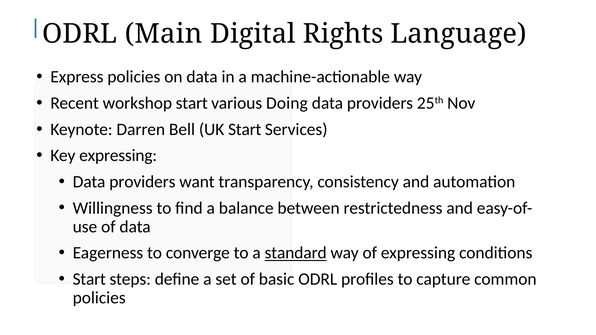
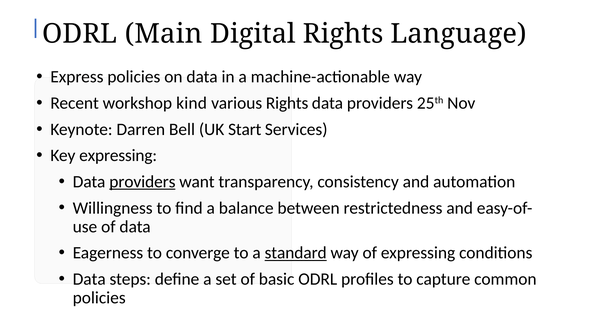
workshop start: start -> kind
various Doing: Doing -> Rights
providers at (142, 182) underline: none -> present
Start at (89, 279): Start -> Data
